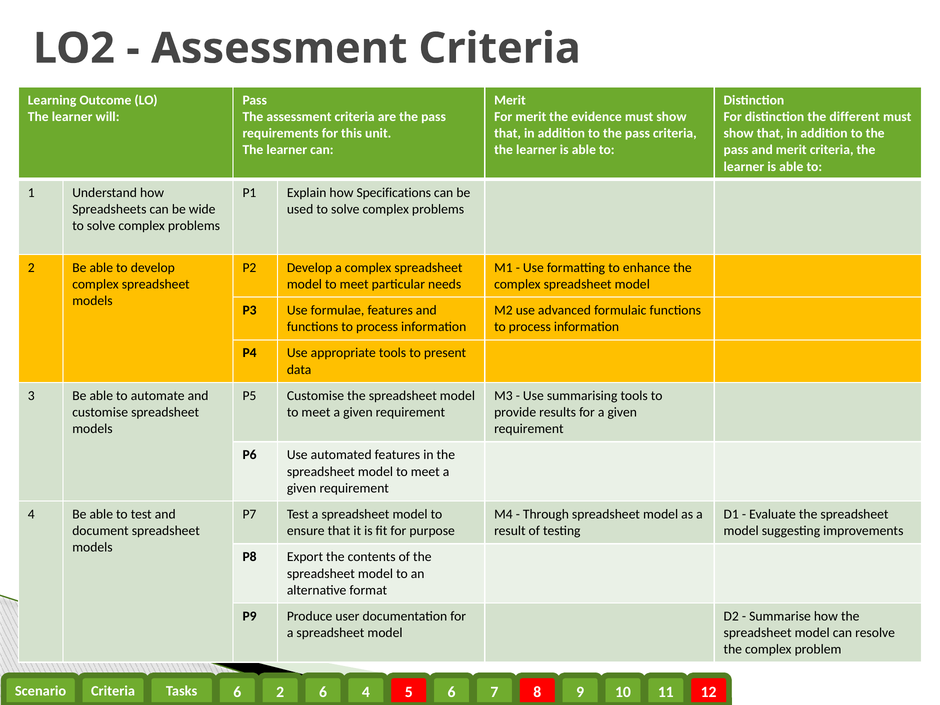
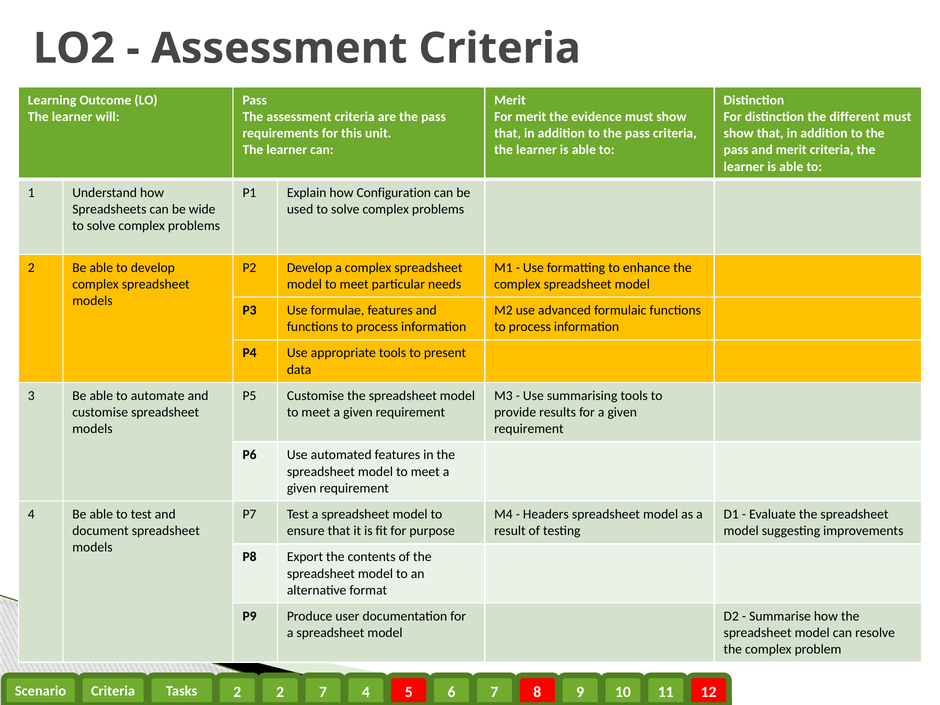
Specifications: Specifications -> Configuration
Through: Through -> Headers
6 at (237, 692): 6 -> 2
2 6: 6 -> 7
